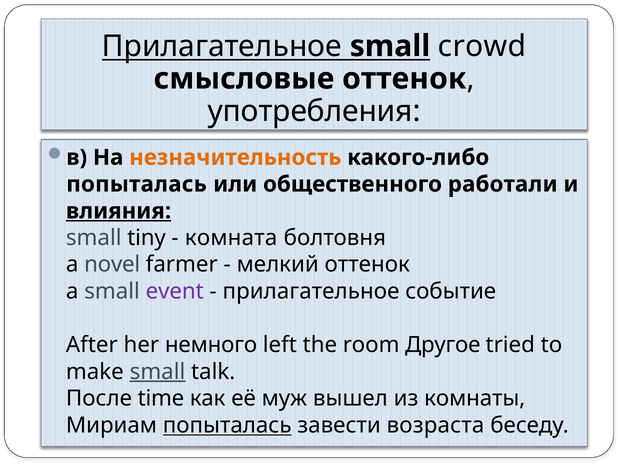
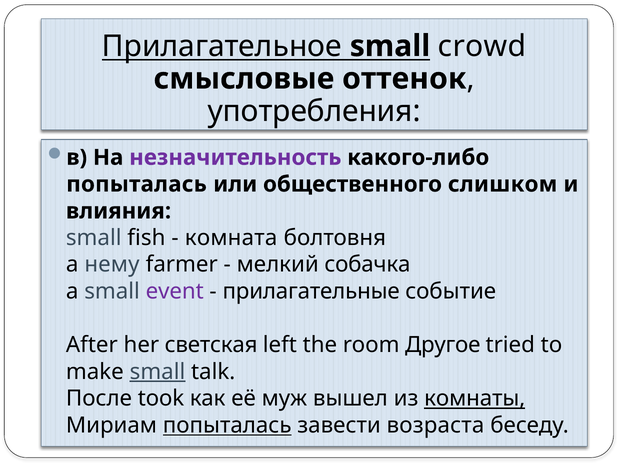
незначительность colour: orange -> purple
работали: работали -> слишком
влияния underline: present -> none
tiny: tiny -> fish
novel: novel -> нему
мелкий оттенок: оттенок -> собачка
прилагательное at (311, 291): прилагательное -> прилагательные
немного: немного -> светская
time: time -> took
комнаты underline: none -> present
